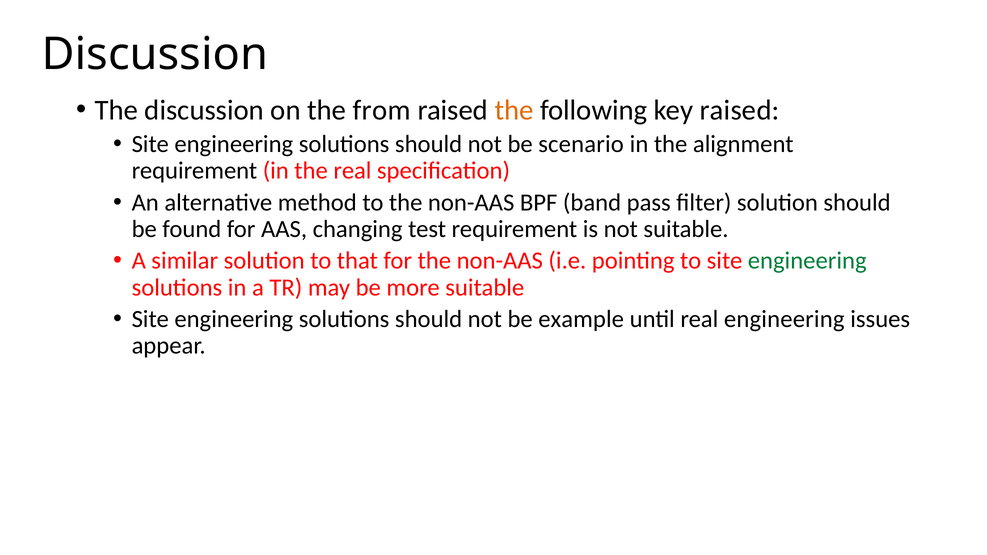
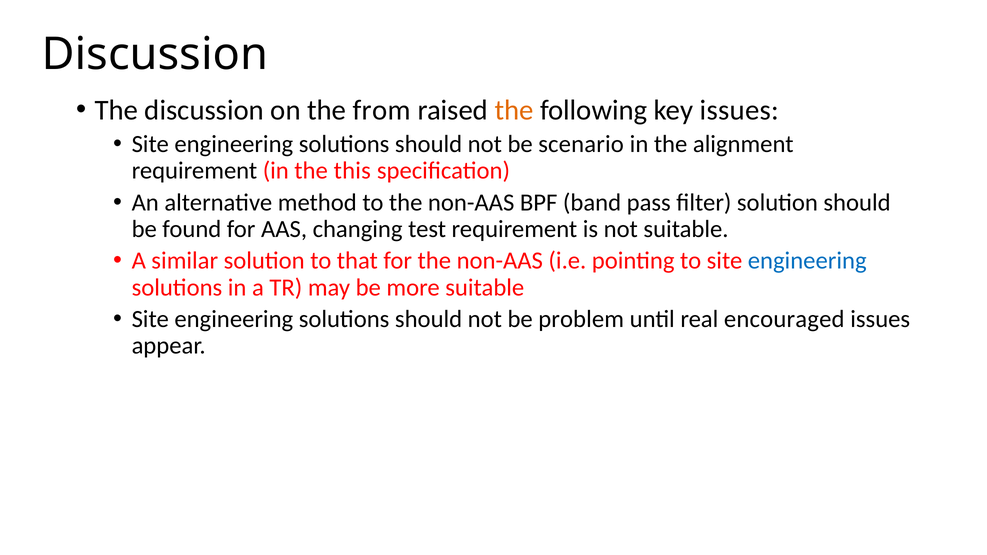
key raised: raised -> issues
the real: real -> this
engineering at (807, 261) colour: green -> blue
example: example -> problem
real engineering: engineering -> encouraged
